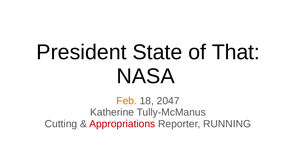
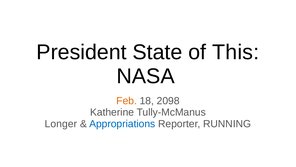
That: That -> This
2047: 2047 -> 2098
Cutting: Cutting -> Longer
Appropriations colour: red -> blue
